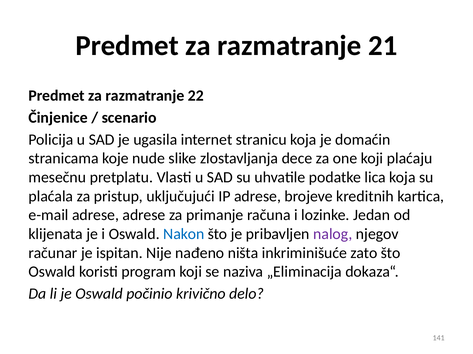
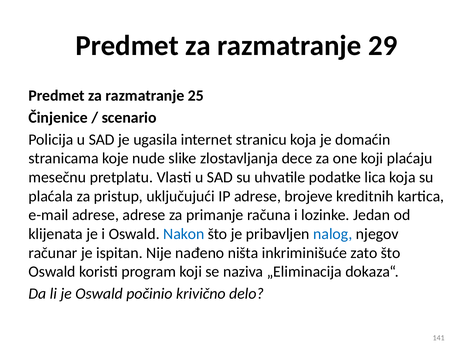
21: 21 -> 29
22: 22 -> 25
nalog colour: purple -> blue
